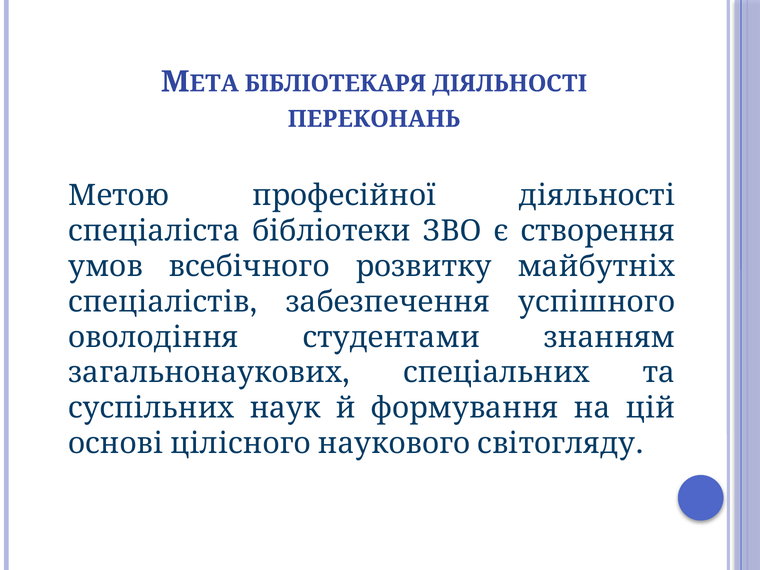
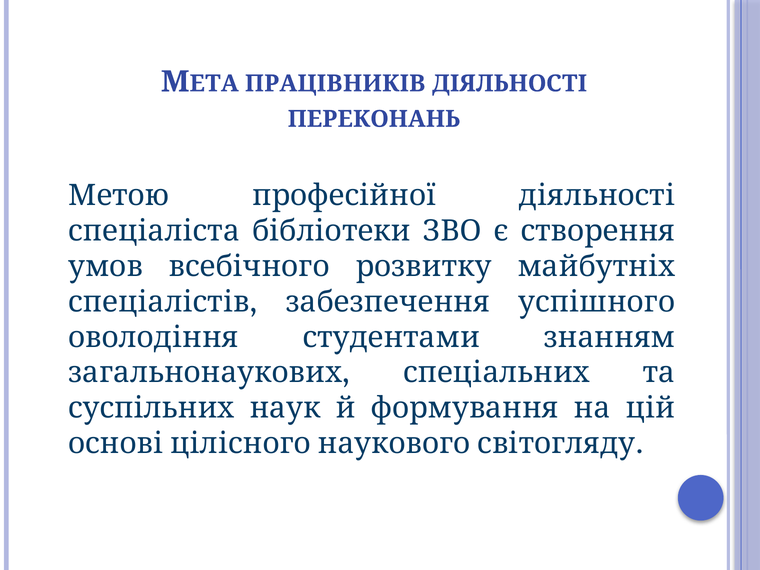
БІБЛІОТЕКАРЯ: БІБЛІОТЕКАРЯ -> ПРАЦІВНИКІВ
